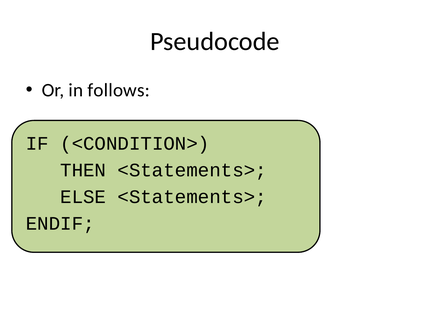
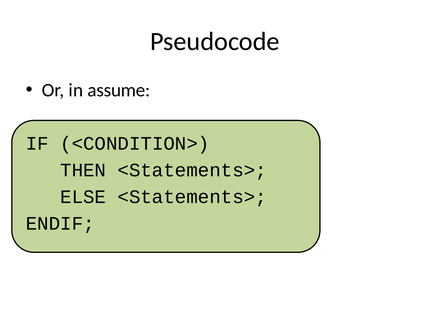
follows: follows -> assume
